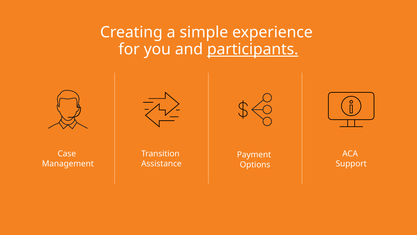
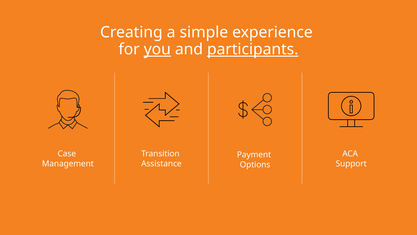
you underline: none -> present
